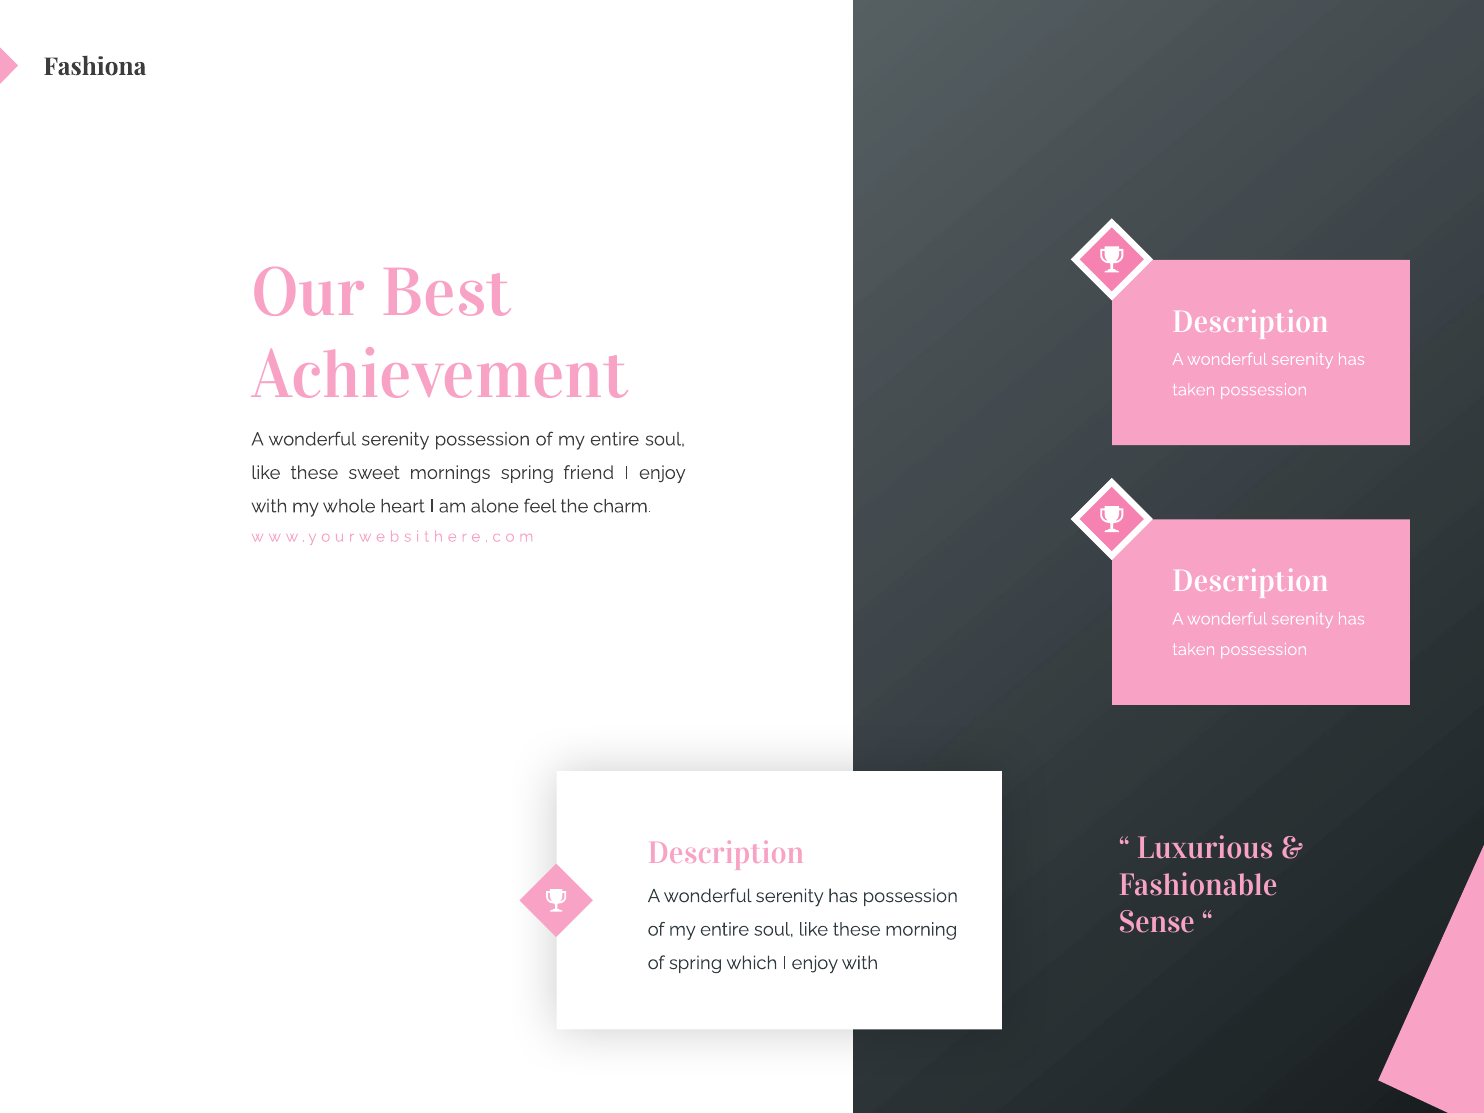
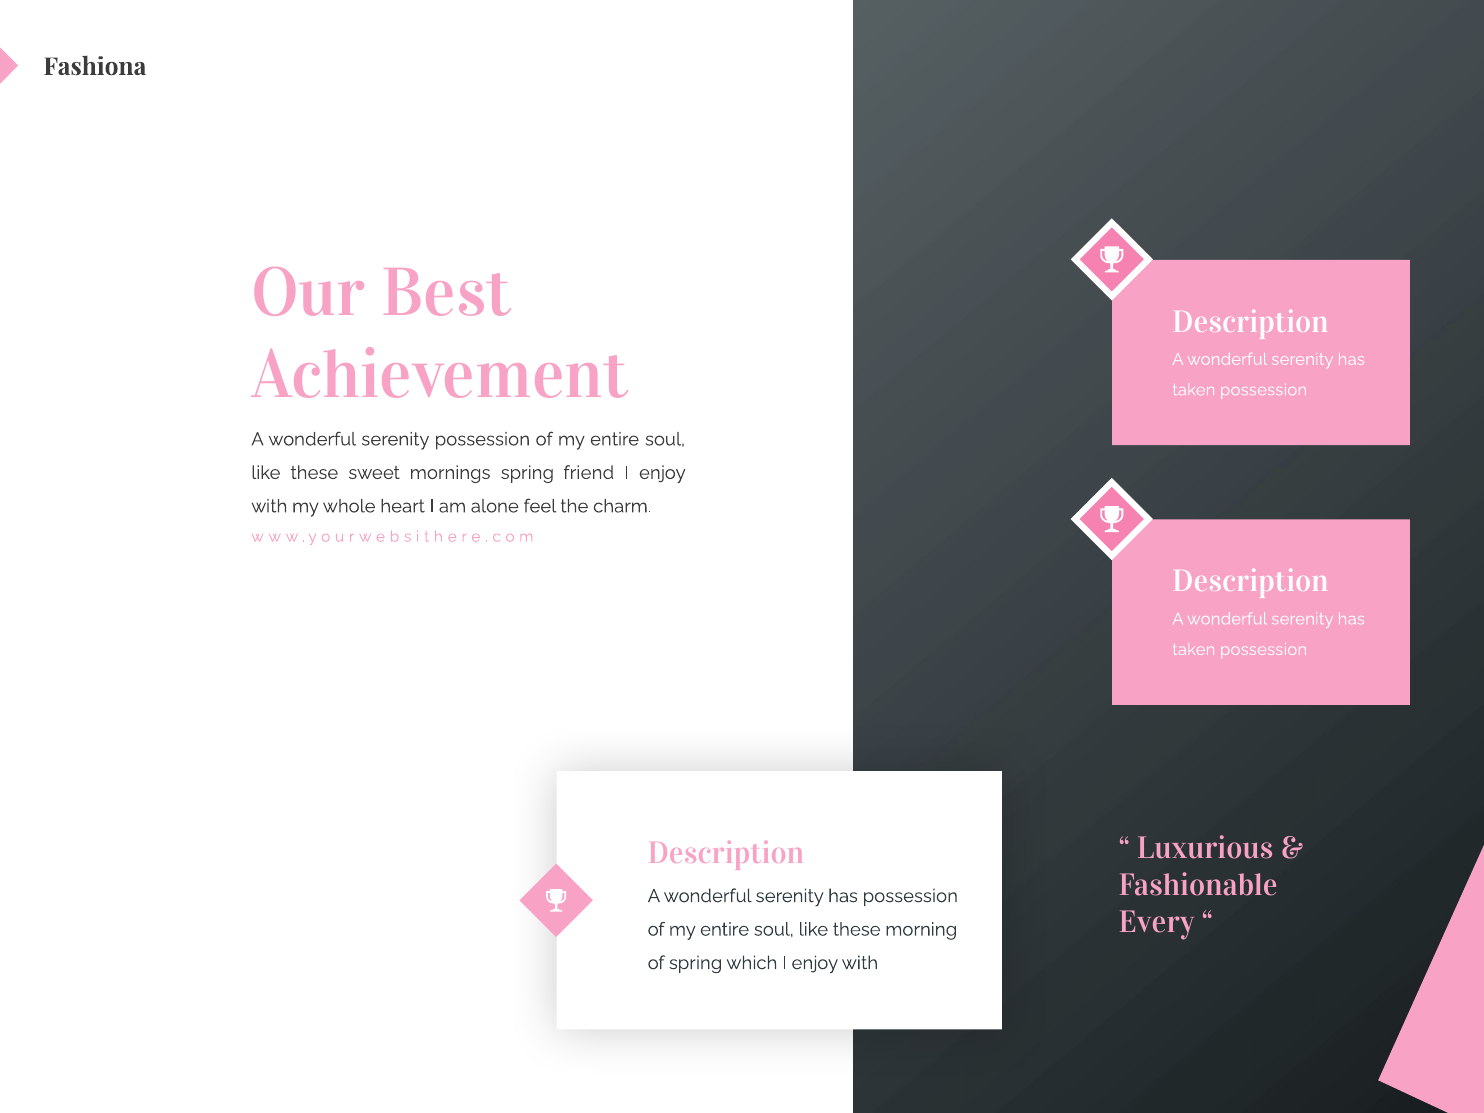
Sense: Sense -> Every
